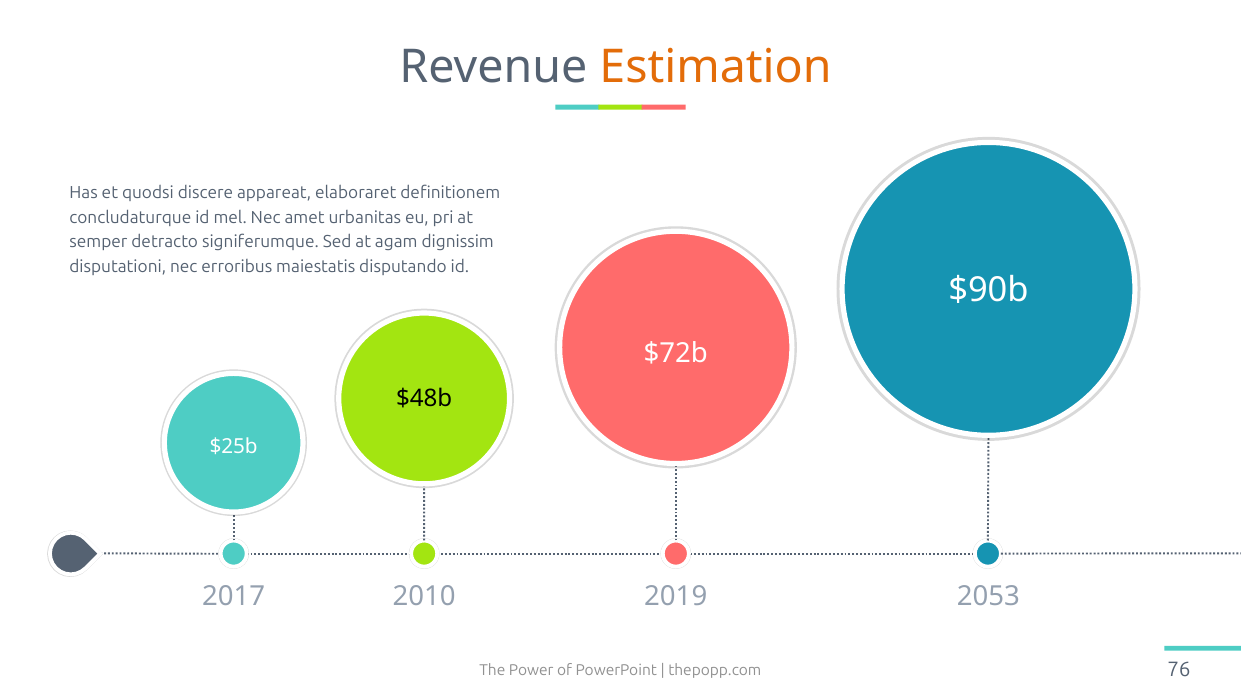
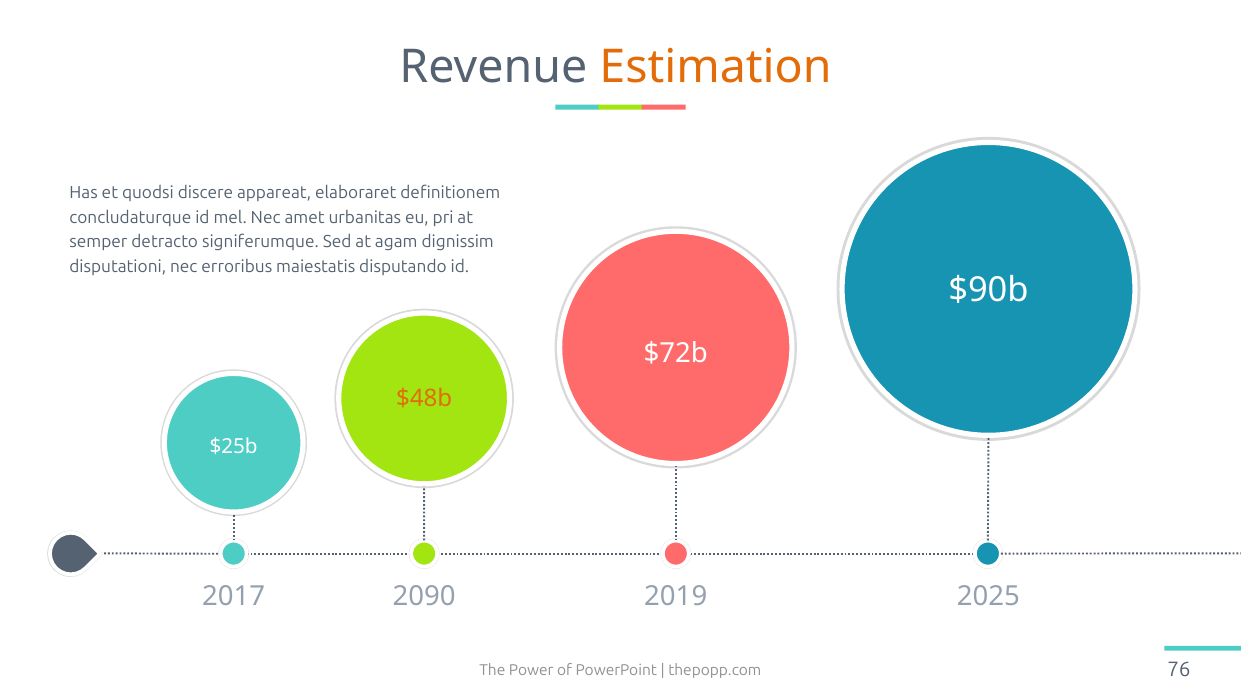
$48b colour: black -> orange
2010: 2010 -> 2090
2053: 2053 -> 2025
